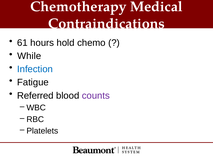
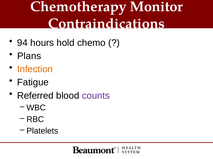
Medical: Medical -> Monitor
61: 61 -> 94
While: While -> Plans
Infection colour: blue -> orange
